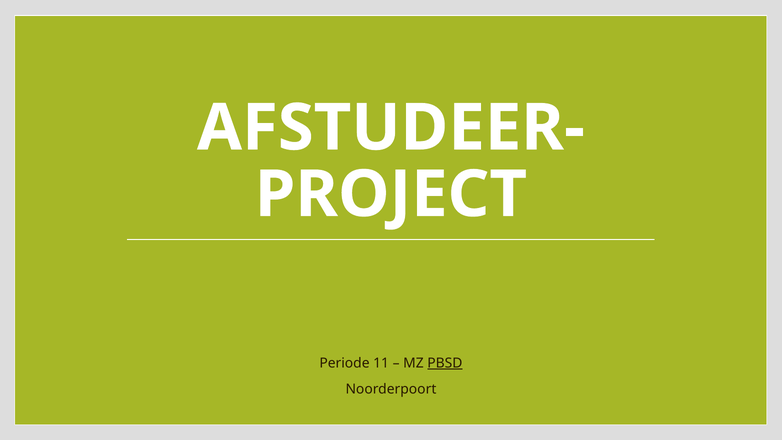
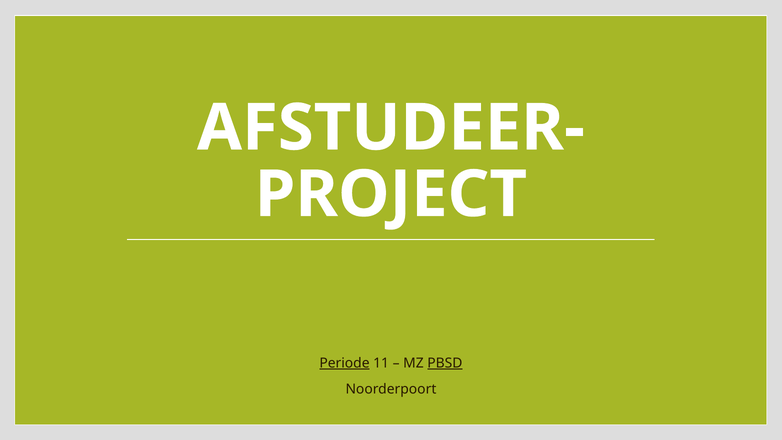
Periode underline: none -> present
